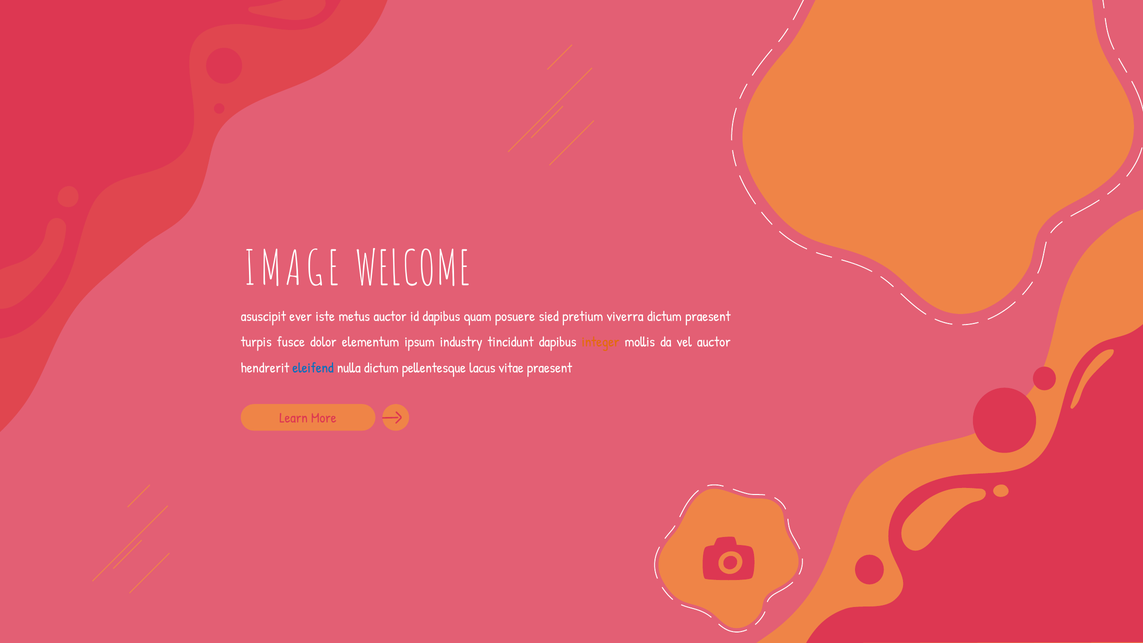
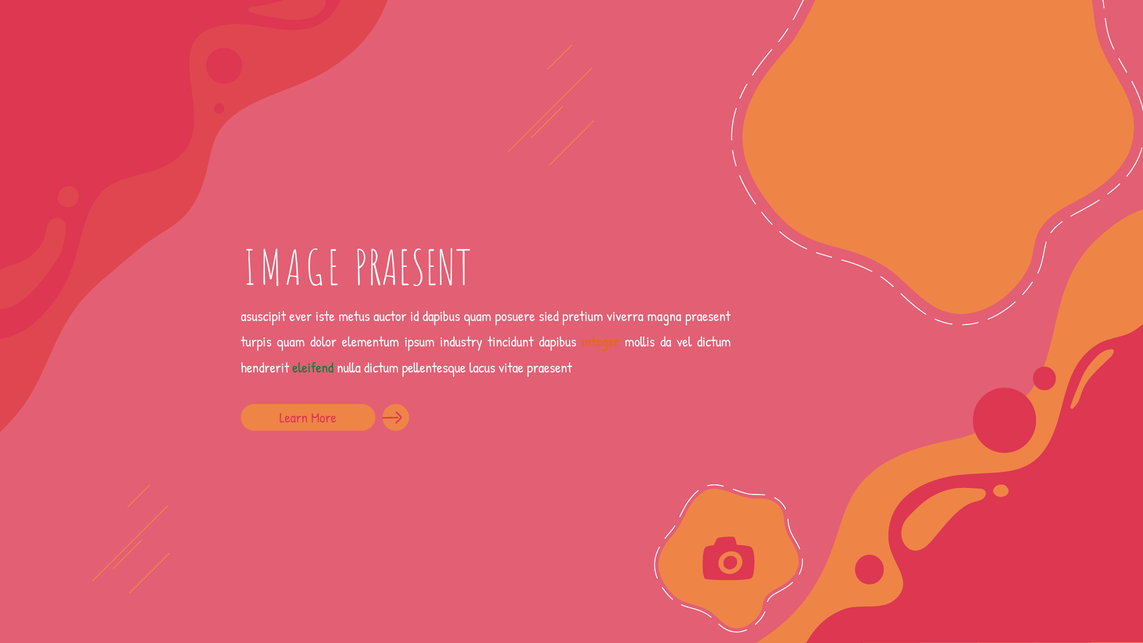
IMAGE WELCOME: WELCOME -> PRAESENT
viverra dictum: dictum -> magna
turpis fusce: fusce -> quam
vel auctor: auctor -> dictum
eleifend colour: blue -> green
